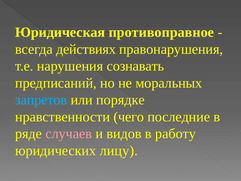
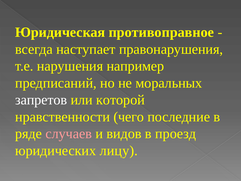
действиях: действиях -> наступает
сознавать: сознавать -> например
запретов colour: light blue -> white
порядке: порядке -> которой
работу: работу -> проезд
